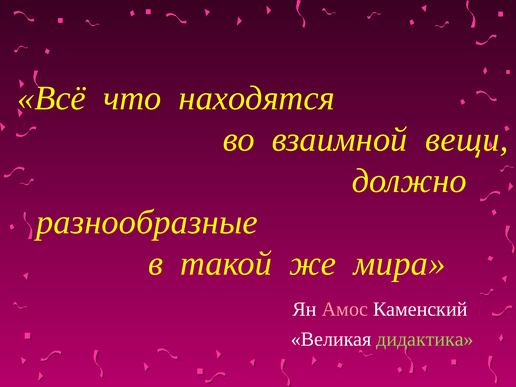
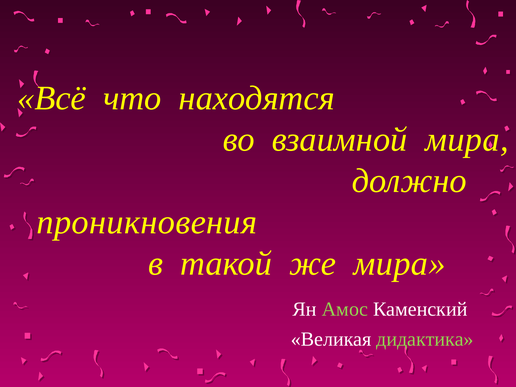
взаимной вещи: вещи -> мира
разнообразные: разнообразные -> проникновения
Амос colour: pink -> light green
